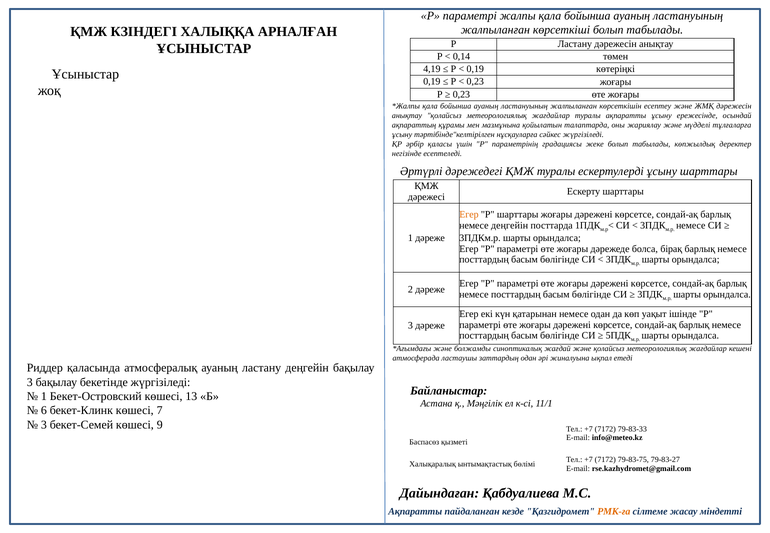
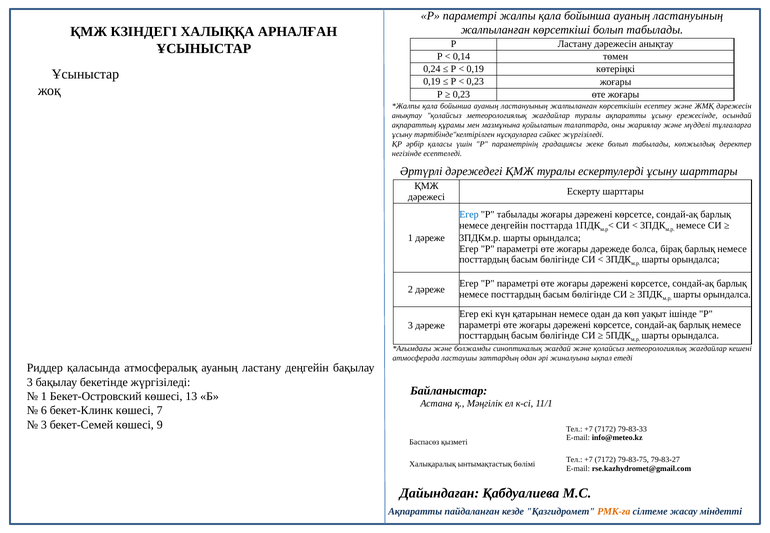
4,19: 4,19 -> 0,24
Егер at (469, 215) colour: orange -> blue
Р шарттары: шарттары -> табылады
